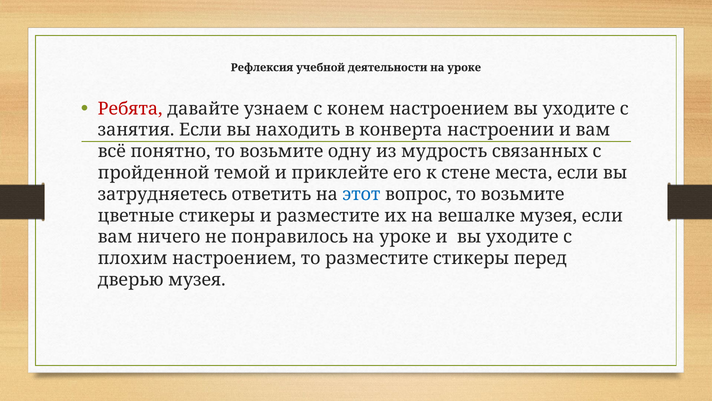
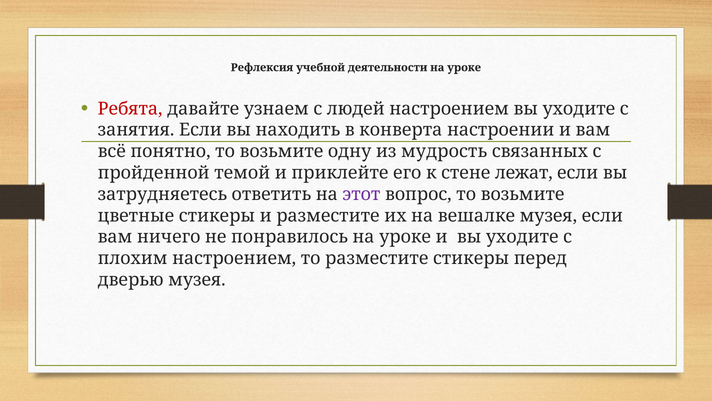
конем: конем -> людей
места: места -> лежат
этот colour: blue -> purple
